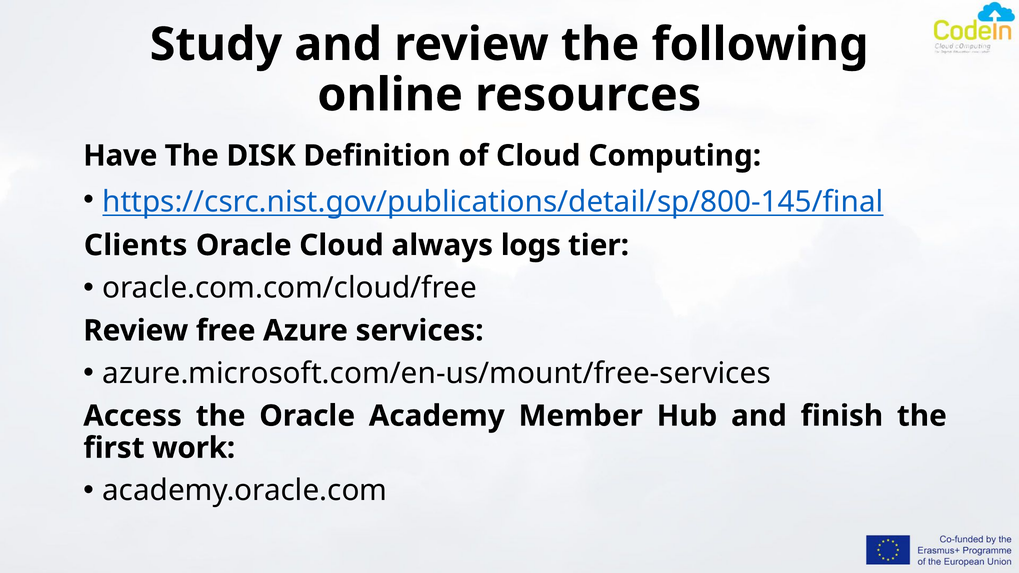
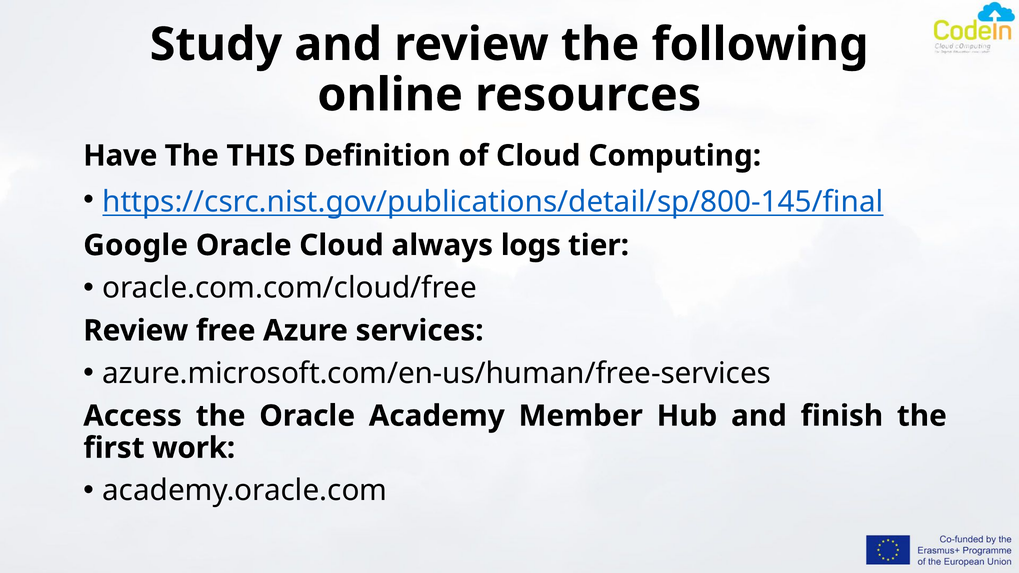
DISK: DISK -> THIS
Clients: Clients -> Google
azure.microsoft.com/en-us/mount/free-services: azure.microsoft.com/en-us/mount/free-services -> azure.microsoft.com/en-us/human/free-services
